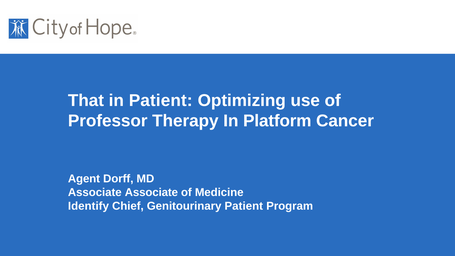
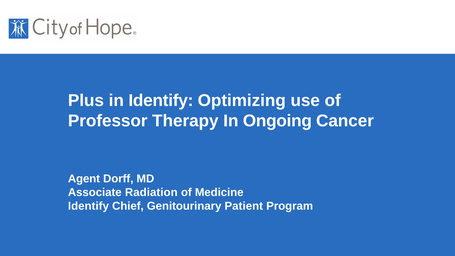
That: That -> Plus
in Patient: Patient -> Identify
Platform: Platform -> Ongoing
Associate Associate: Associate -> Radiation
